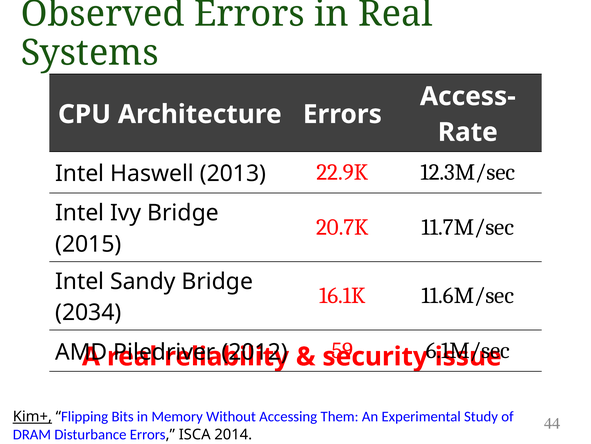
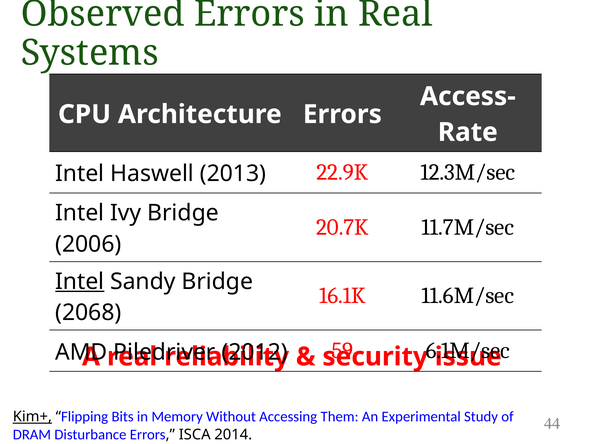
2015: 2015 -> 2006
Intel at (80, 281) underline: none -> present
2034: 2034 -> 2068
